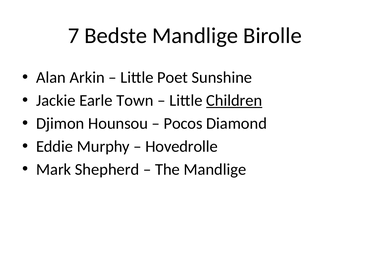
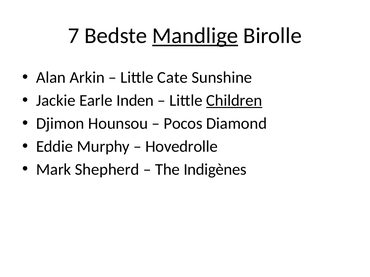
Mandlige at (195, 36) underline: none -> present
Poet: Poet -> Cate
Town: Town -> Inden
The Mandlige: Mandlige -> Indigènes
